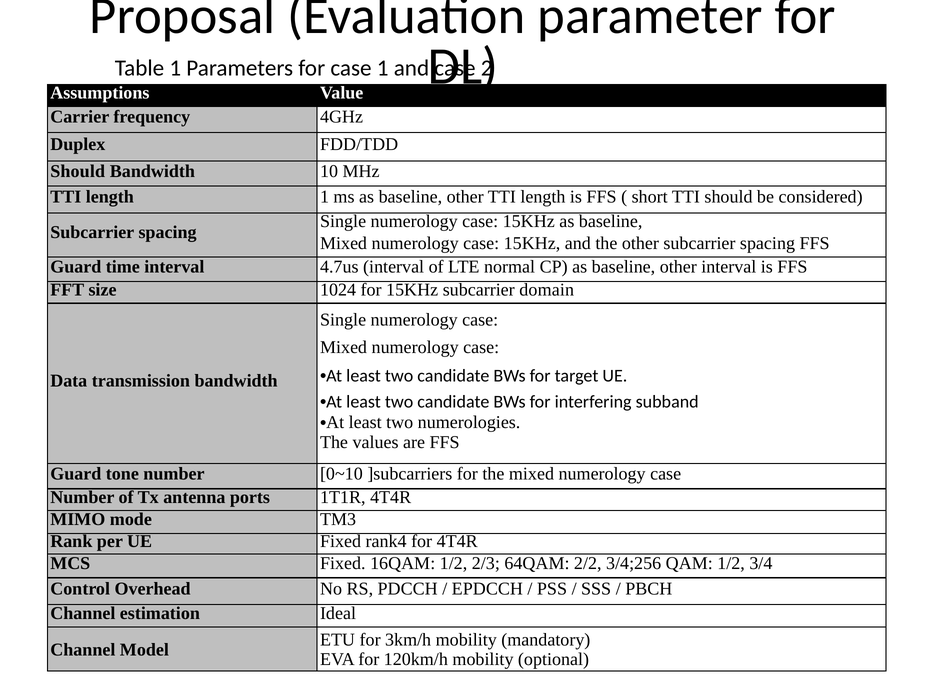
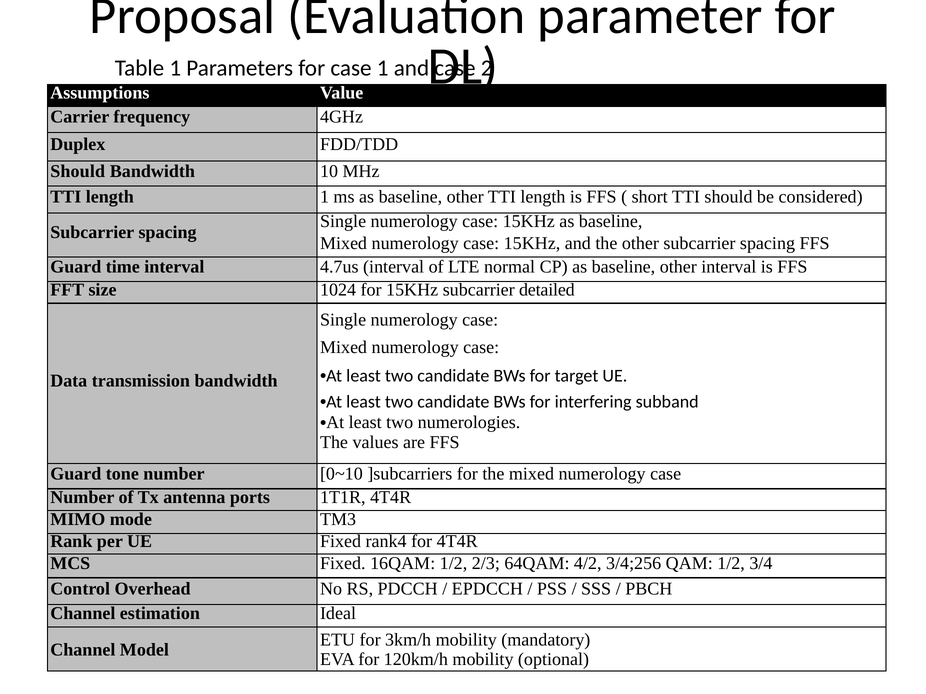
domain: domain -> detailed
2/2: 2/2 -> 4/2
